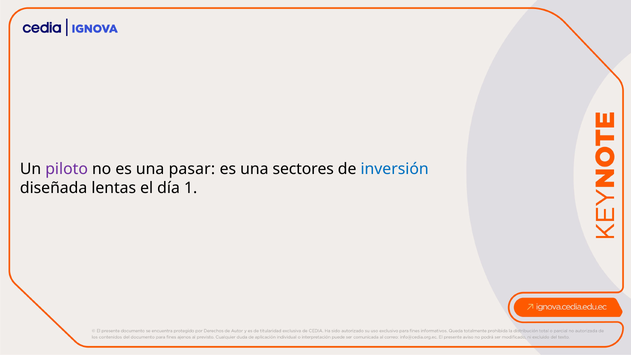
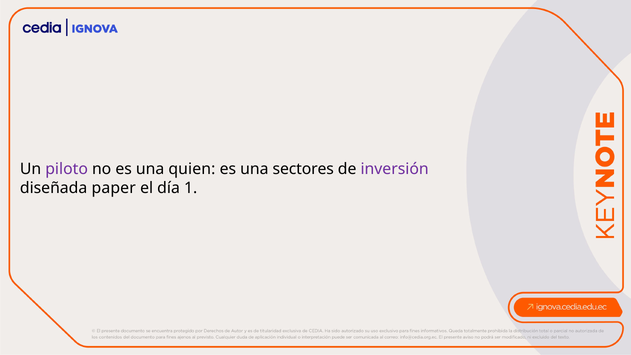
pasar: pasar -> quien
inversión colour: blue -> purple
lentas: lentas -> paper
